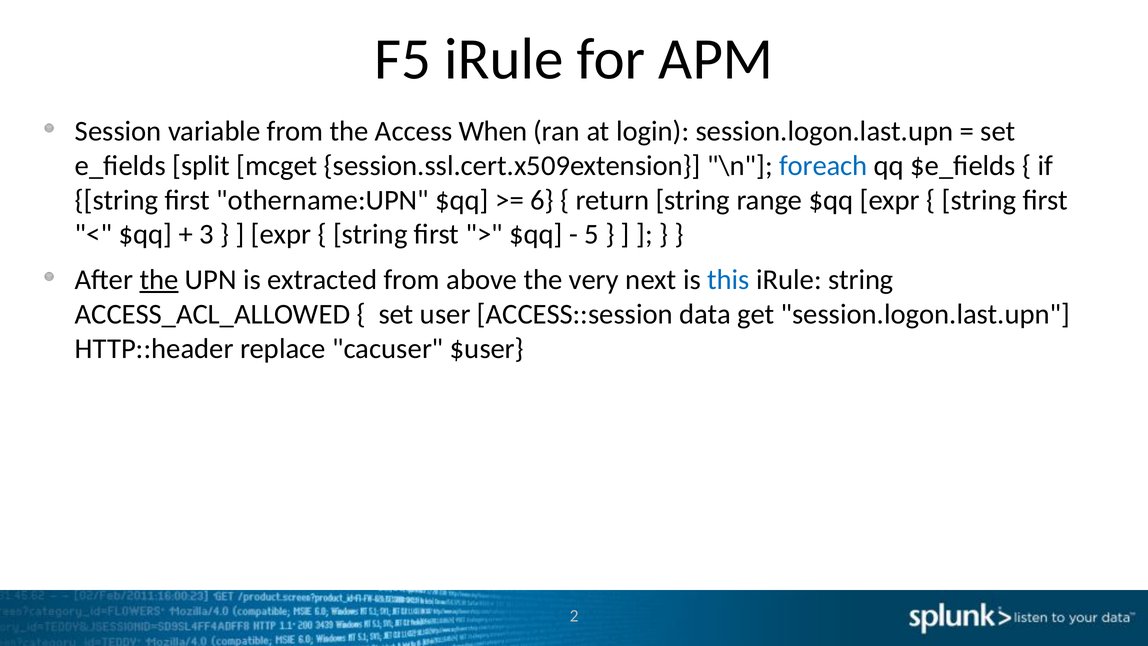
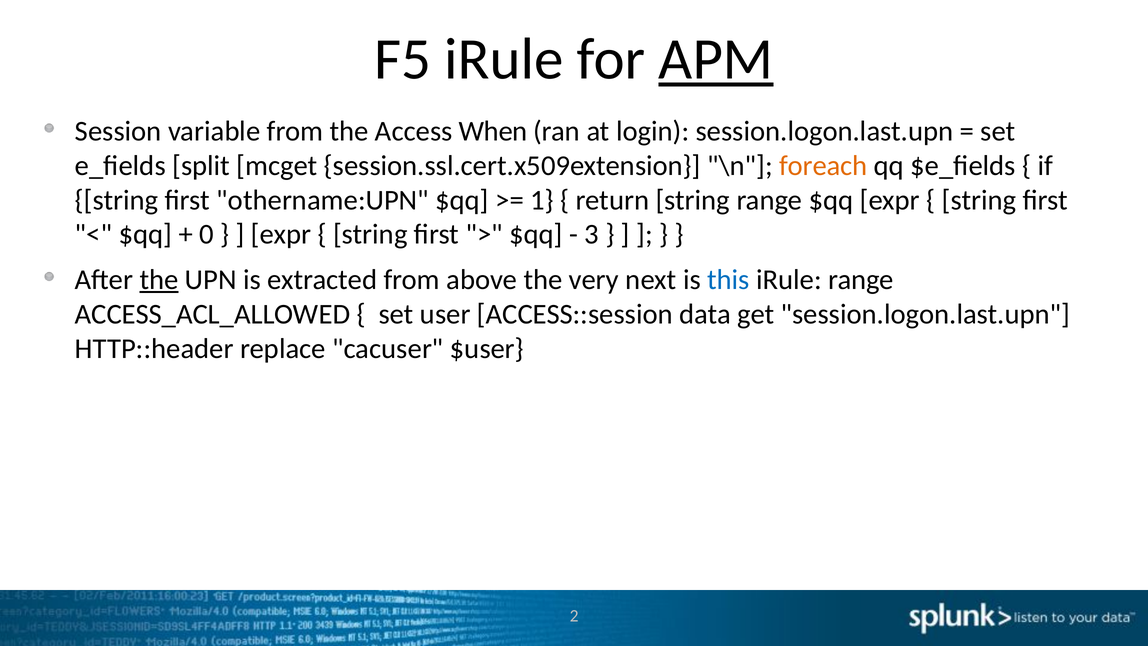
APM underline: none -> present
foreach colour: blue -> orange
6: 6 -> 1
3: 3 -> 0
5: 5 -> 3
iRule string: string -> range
